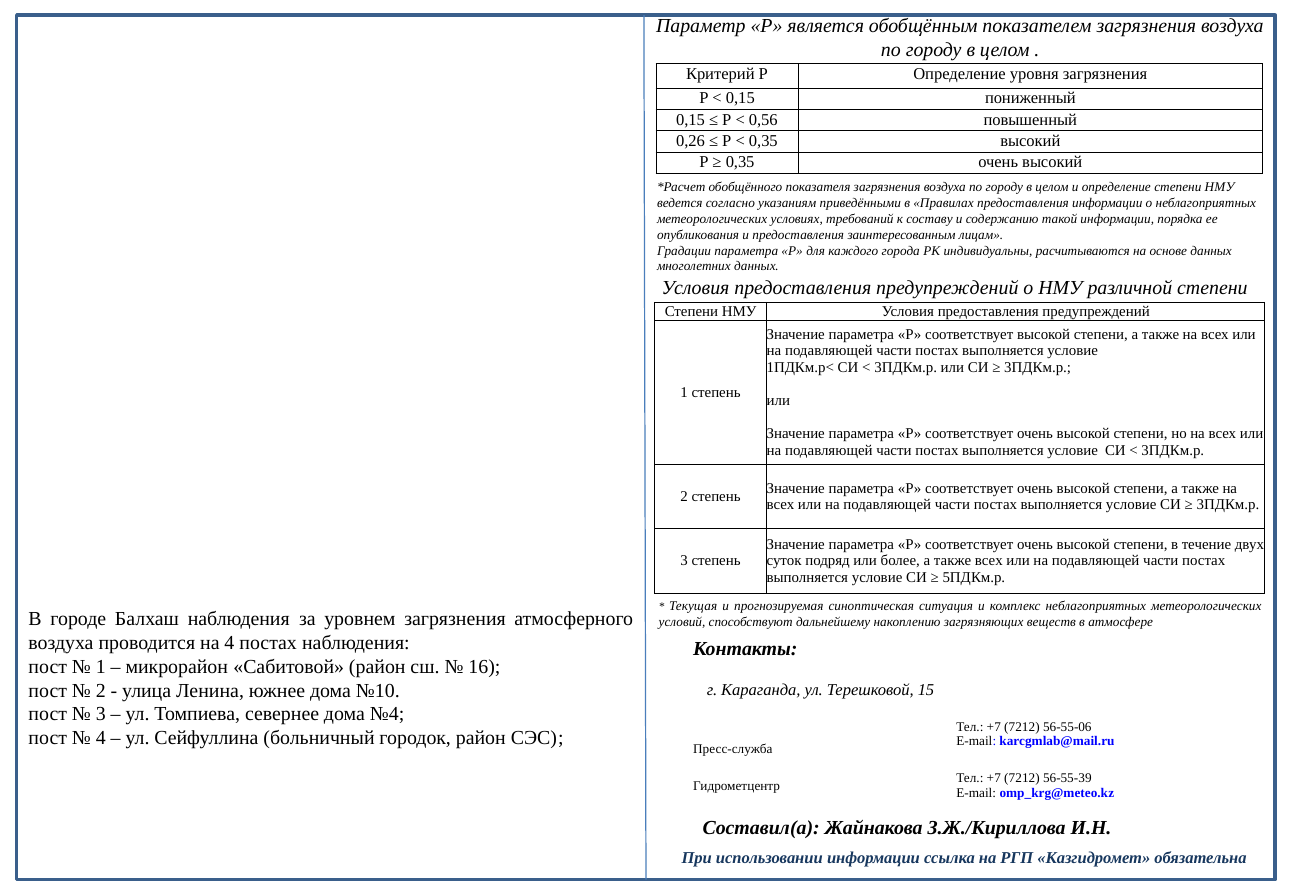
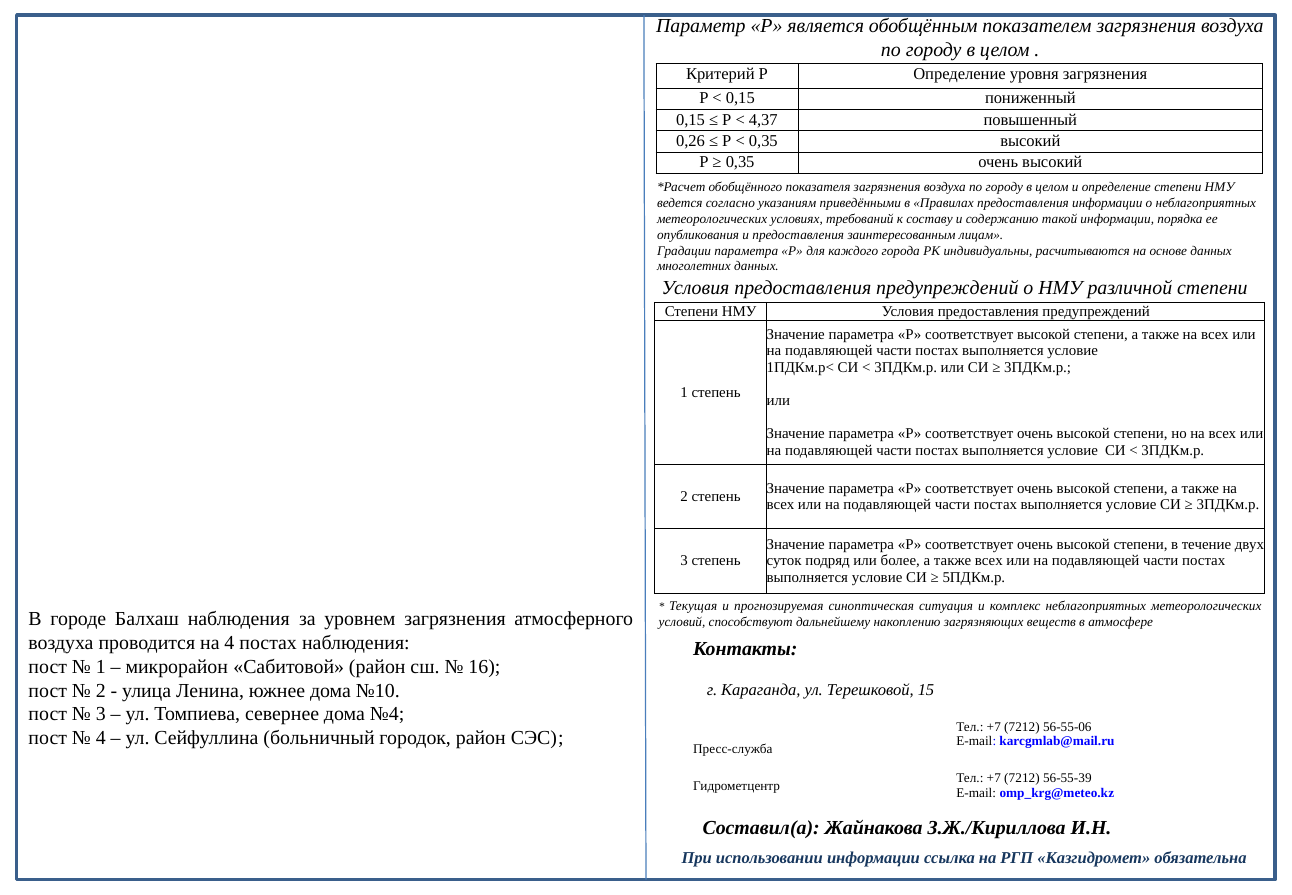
0,56: 0,56 -> 4,37
